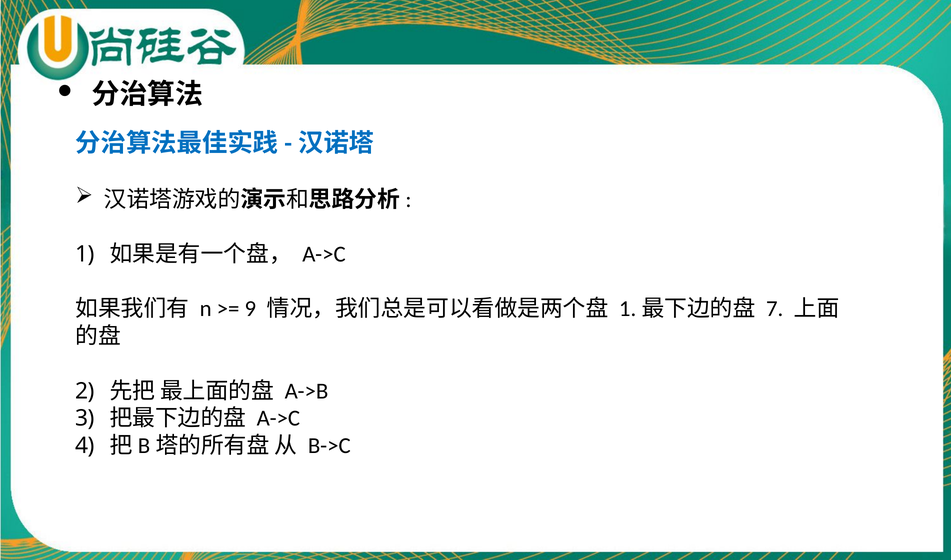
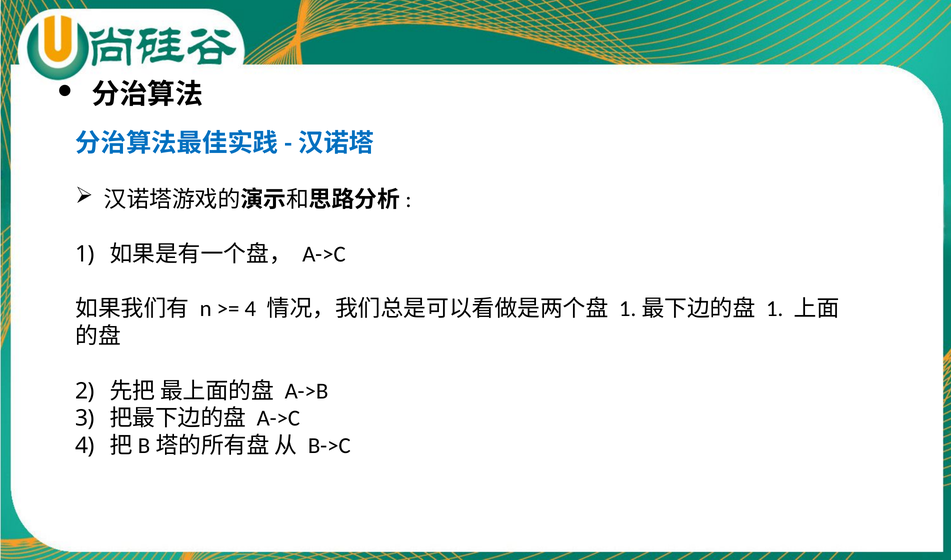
9 at (250, 309): 9 -> 4
7 at (775, 309): 7 -> 1
